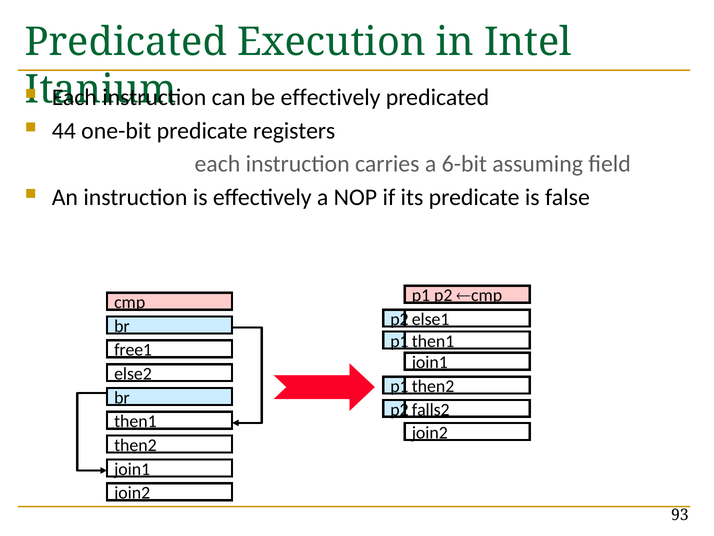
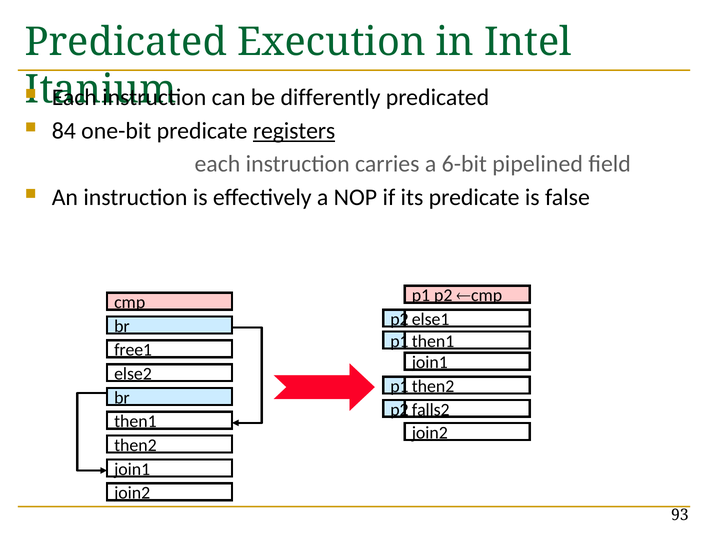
be effectively: effectively -> differently
44: 44 -> 84
registers underline: none -> present
assuming: assuming -> pipelined
